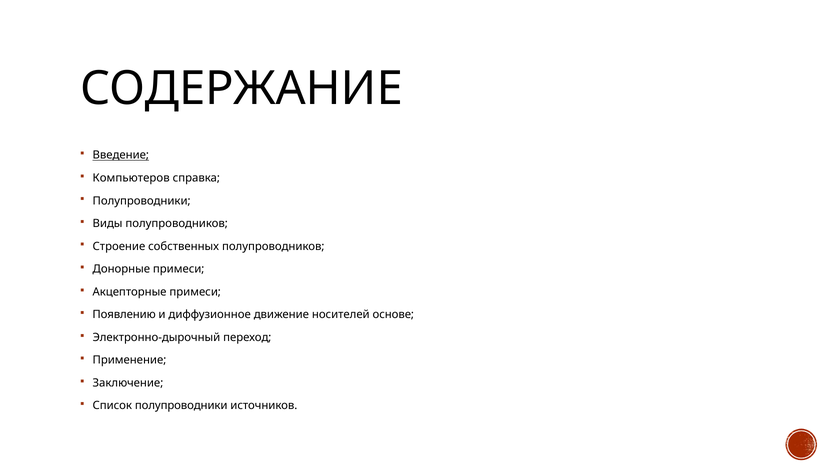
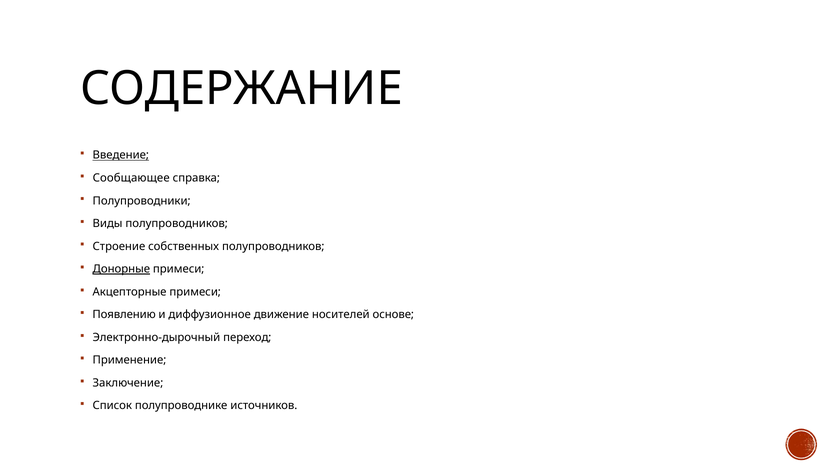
Компьютеров: Компьютеров -> Сообщающее
Донорные underline: none -> present
Список полупроводники: полупроводники -> полупроводнике
